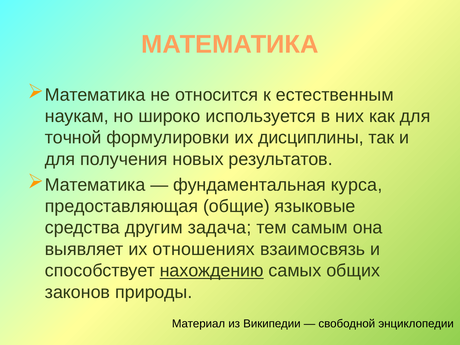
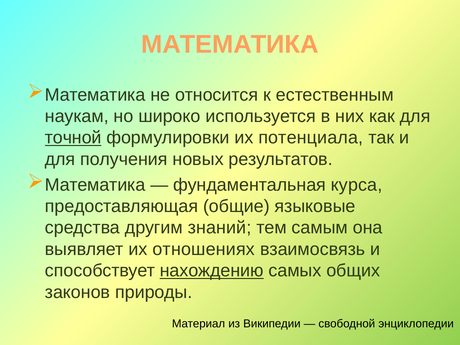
точной underline: none -> present
дисциплины: дисциплины -> потенциала
задача: задача -> знаний
